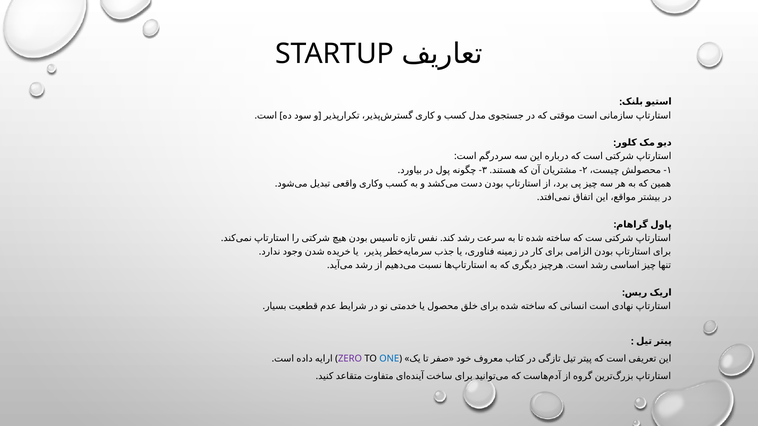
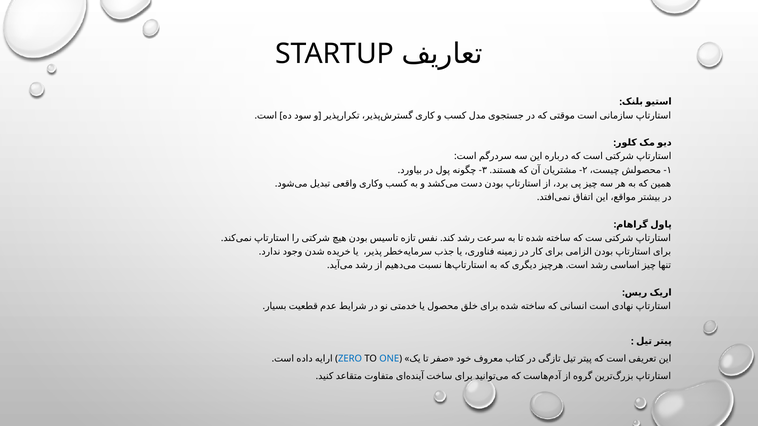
ZERO colour: purple -> blue
